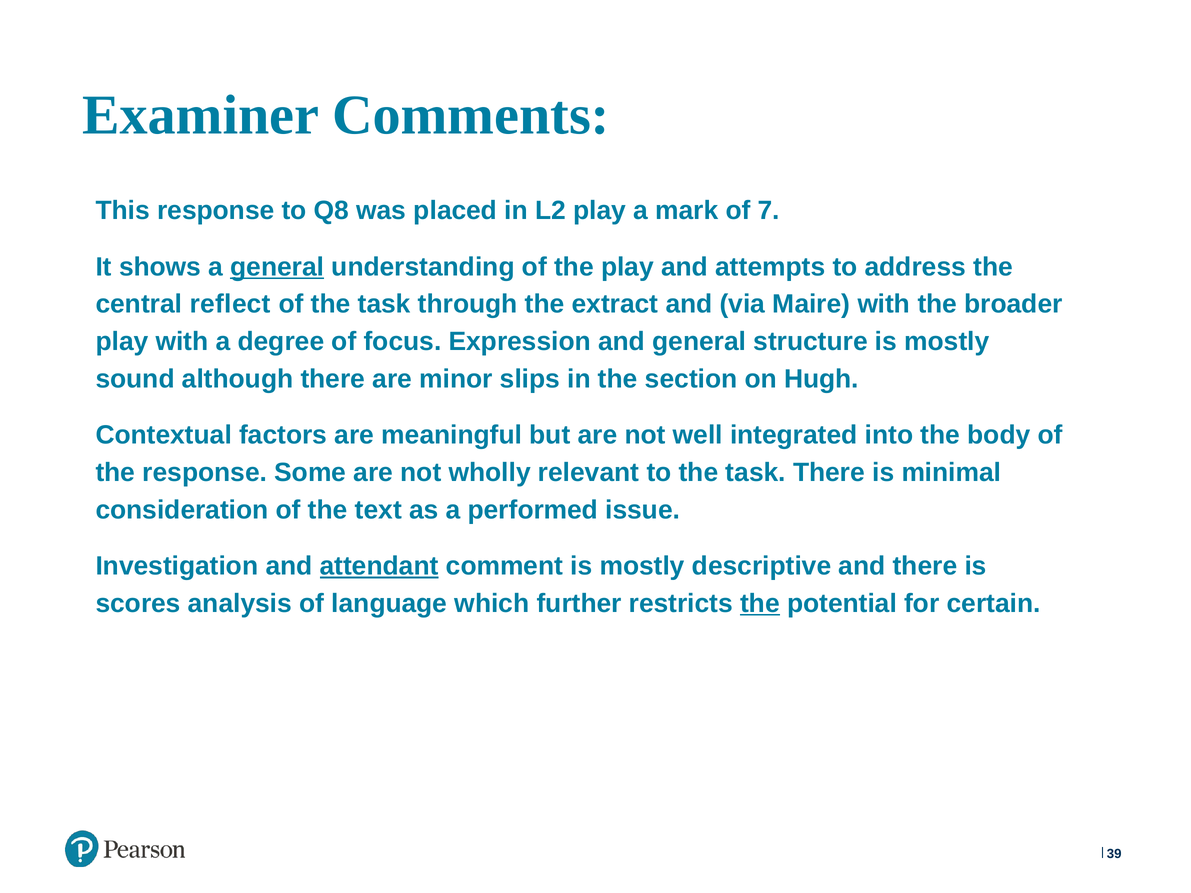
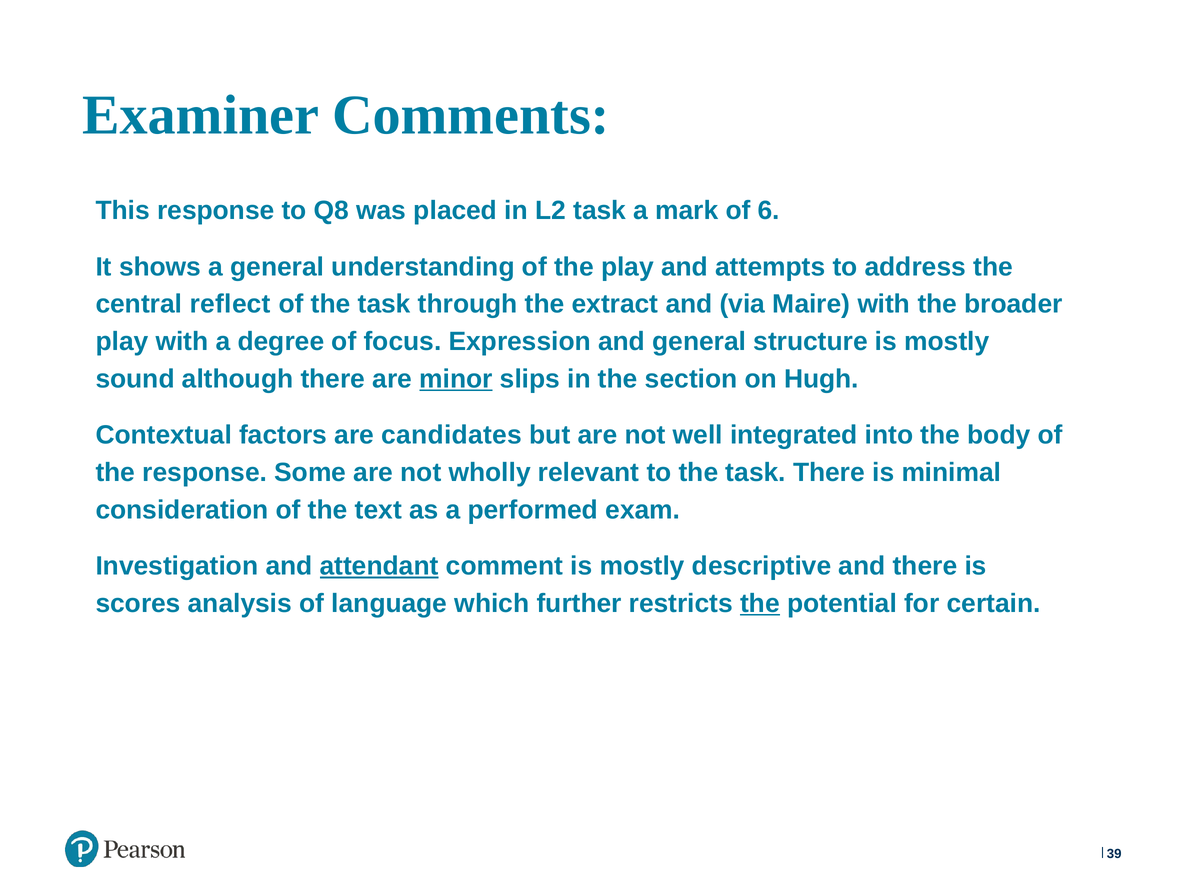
L2 play: play -> task
7: 7 -> 6
general at (277, 267) underline: present -> none
minor underline: none -> present
meaningful: meaningful -> candidates
issue: issue -> exam
